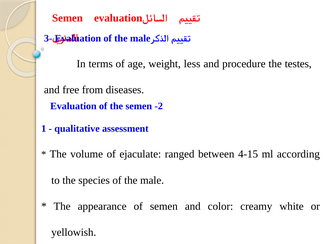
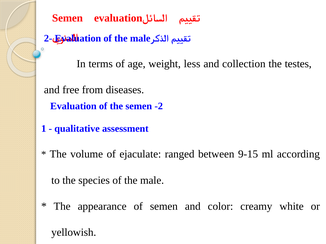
3-: 3- -> 2-
procedure: procedure -> collection
4-15: 4-15 -> 9-15
